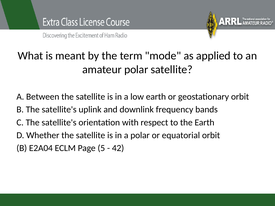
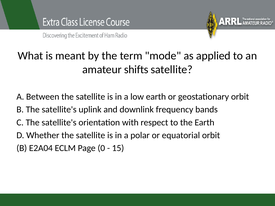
amateur polar: polar -> shifts
5: 5 -> 0
42: 42 -> 15
